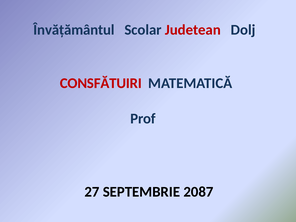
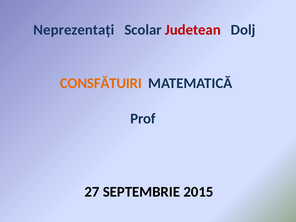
Învăţământul: Învăţământul -> Neprezentaţi
CONSFĂTUIRI colour: red -> orange
2087: 2087 -> 2015
